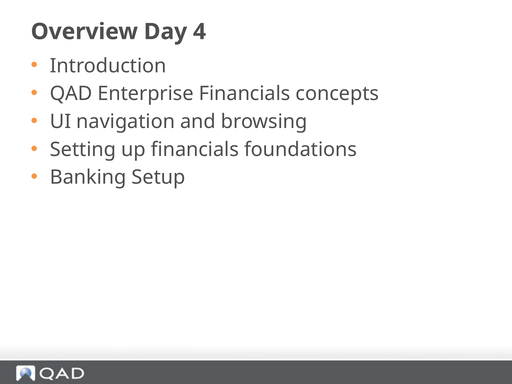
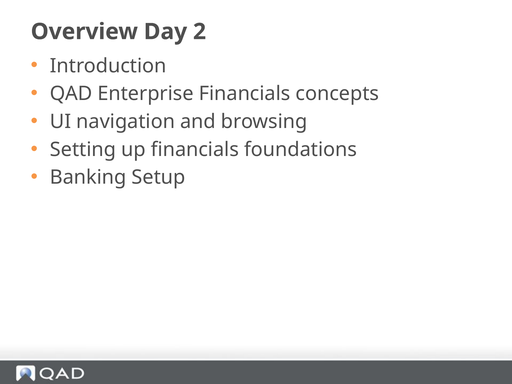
4: 4 -> 2
